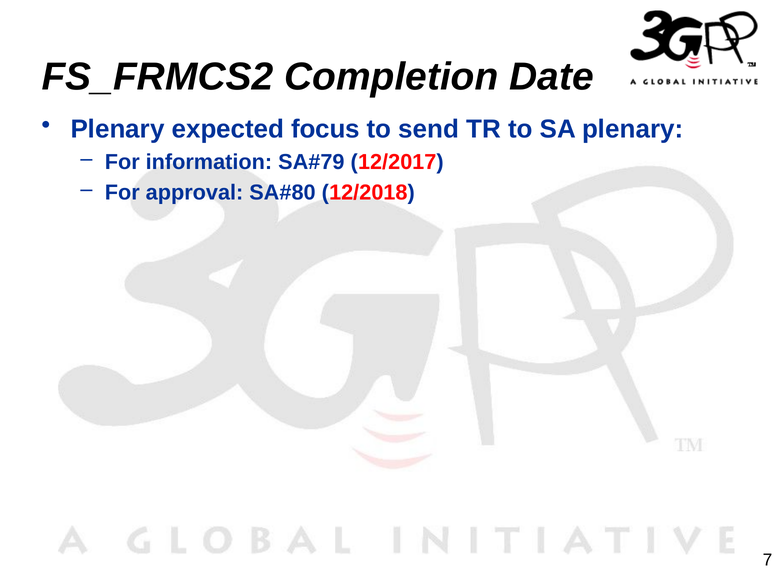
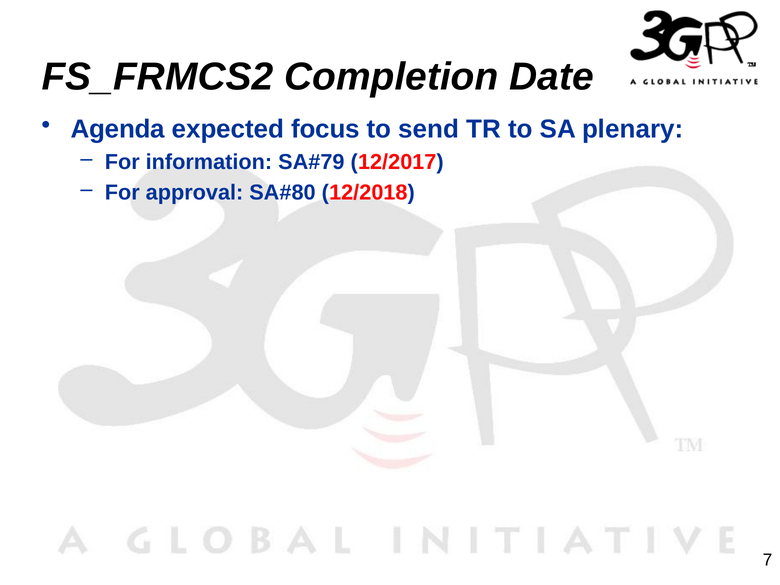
Plenary at (118, 129): Plenary -> Agenda
